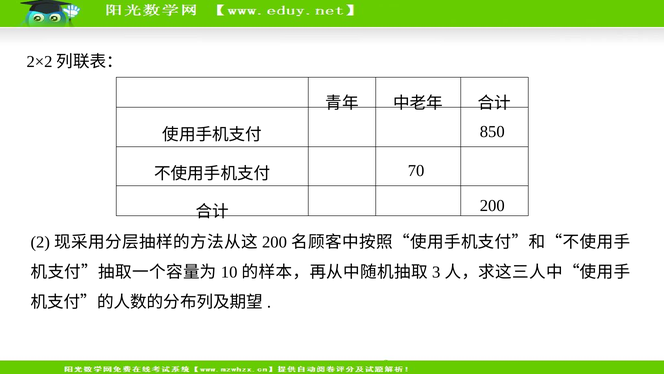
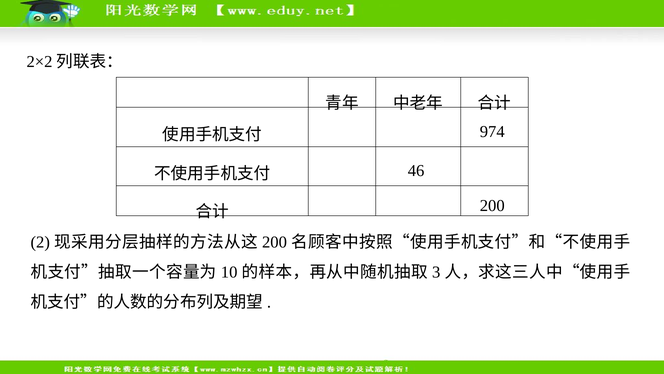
850: 850 -> 974
70: 70 -> 46
